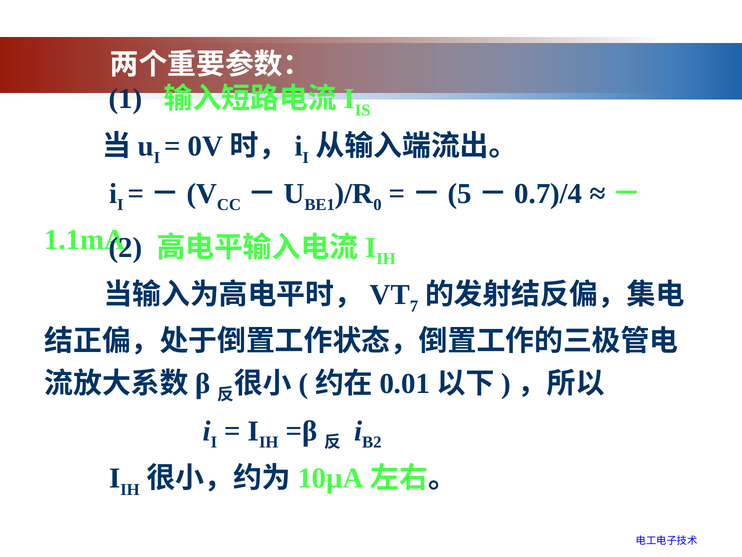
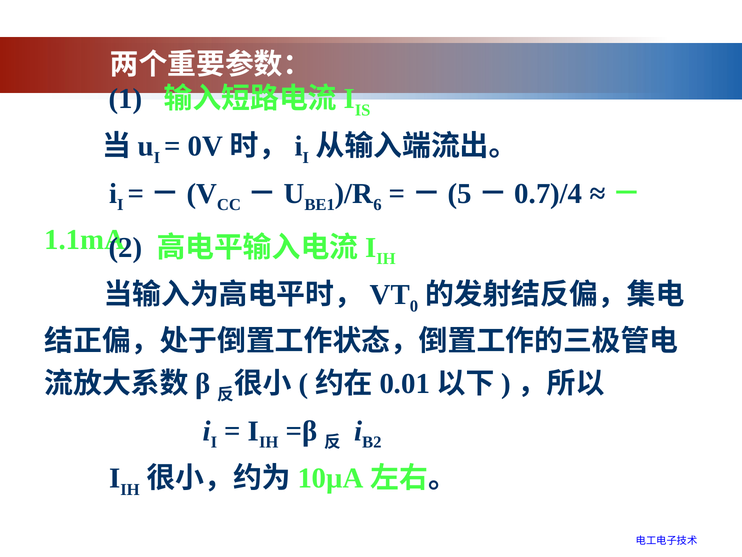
0: 0 -> 6
7: 7 -> 0
